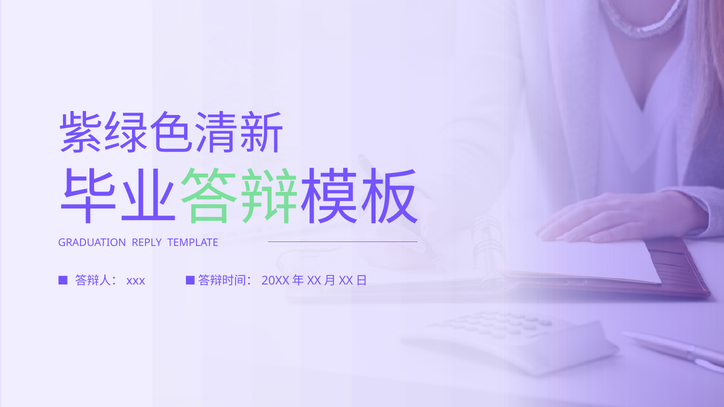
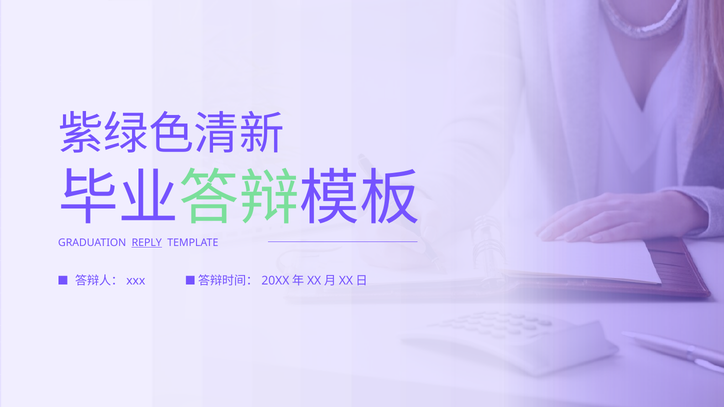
REPLY underline: none -> present
